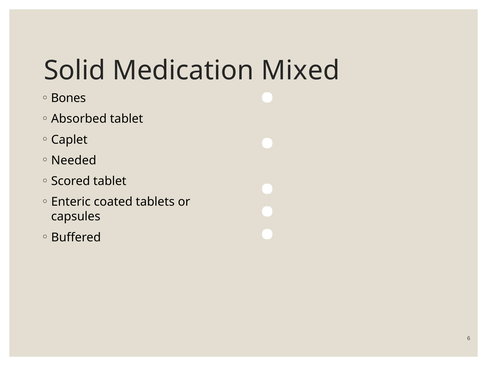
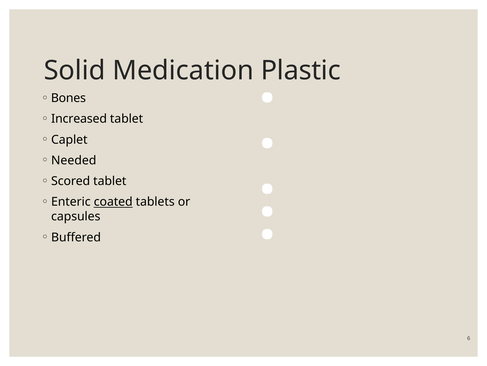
Mixed: Mixed -> Plastic
Absorbed: Absorbed -> Increased
coated underline: none -> present
